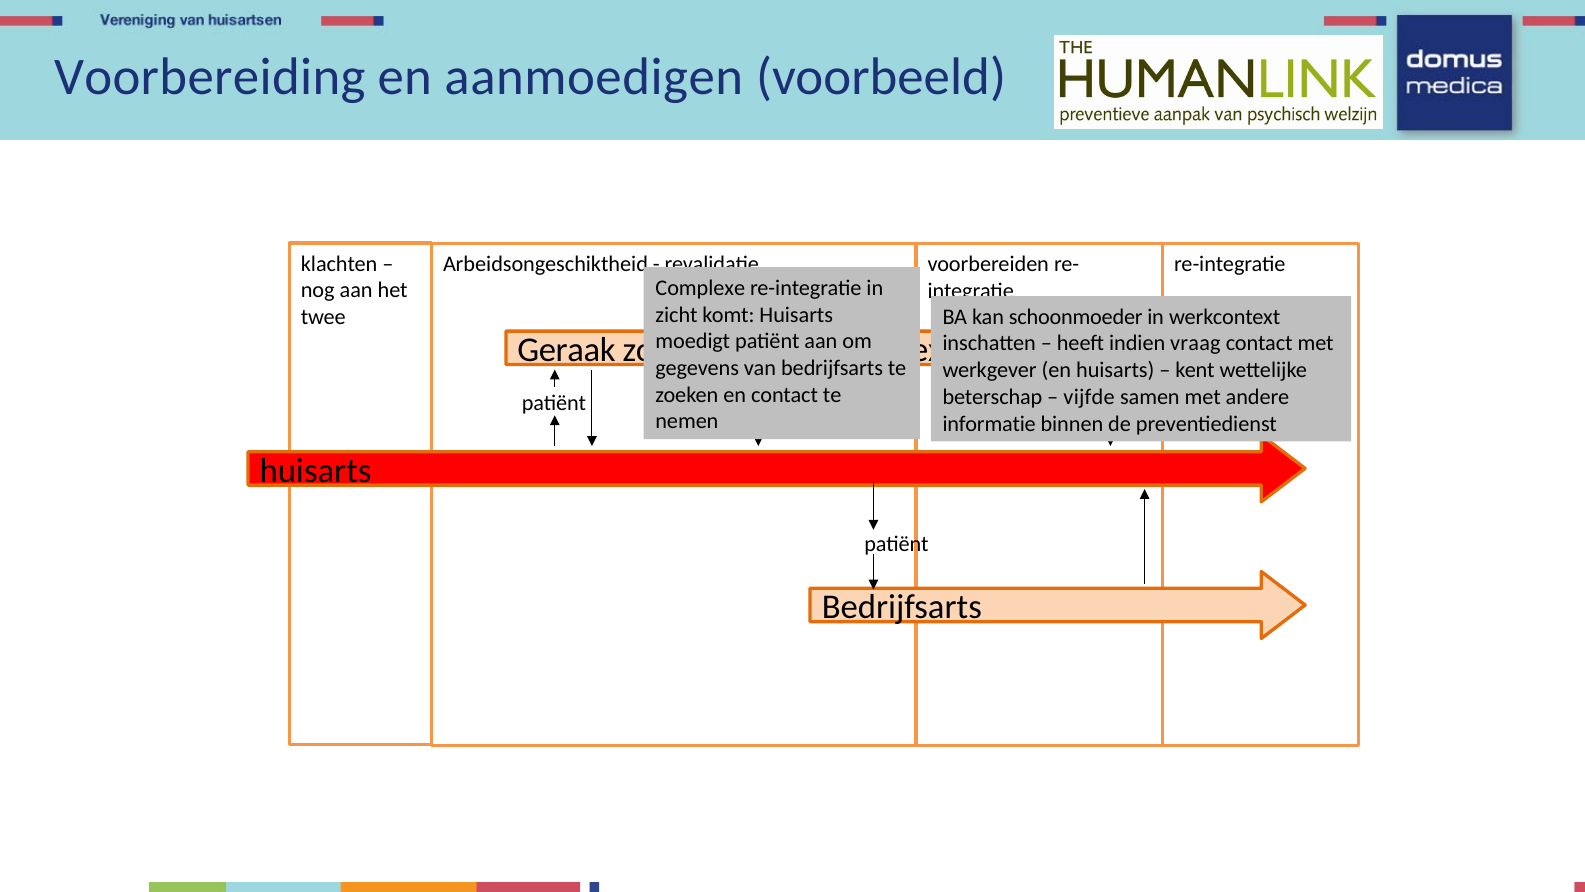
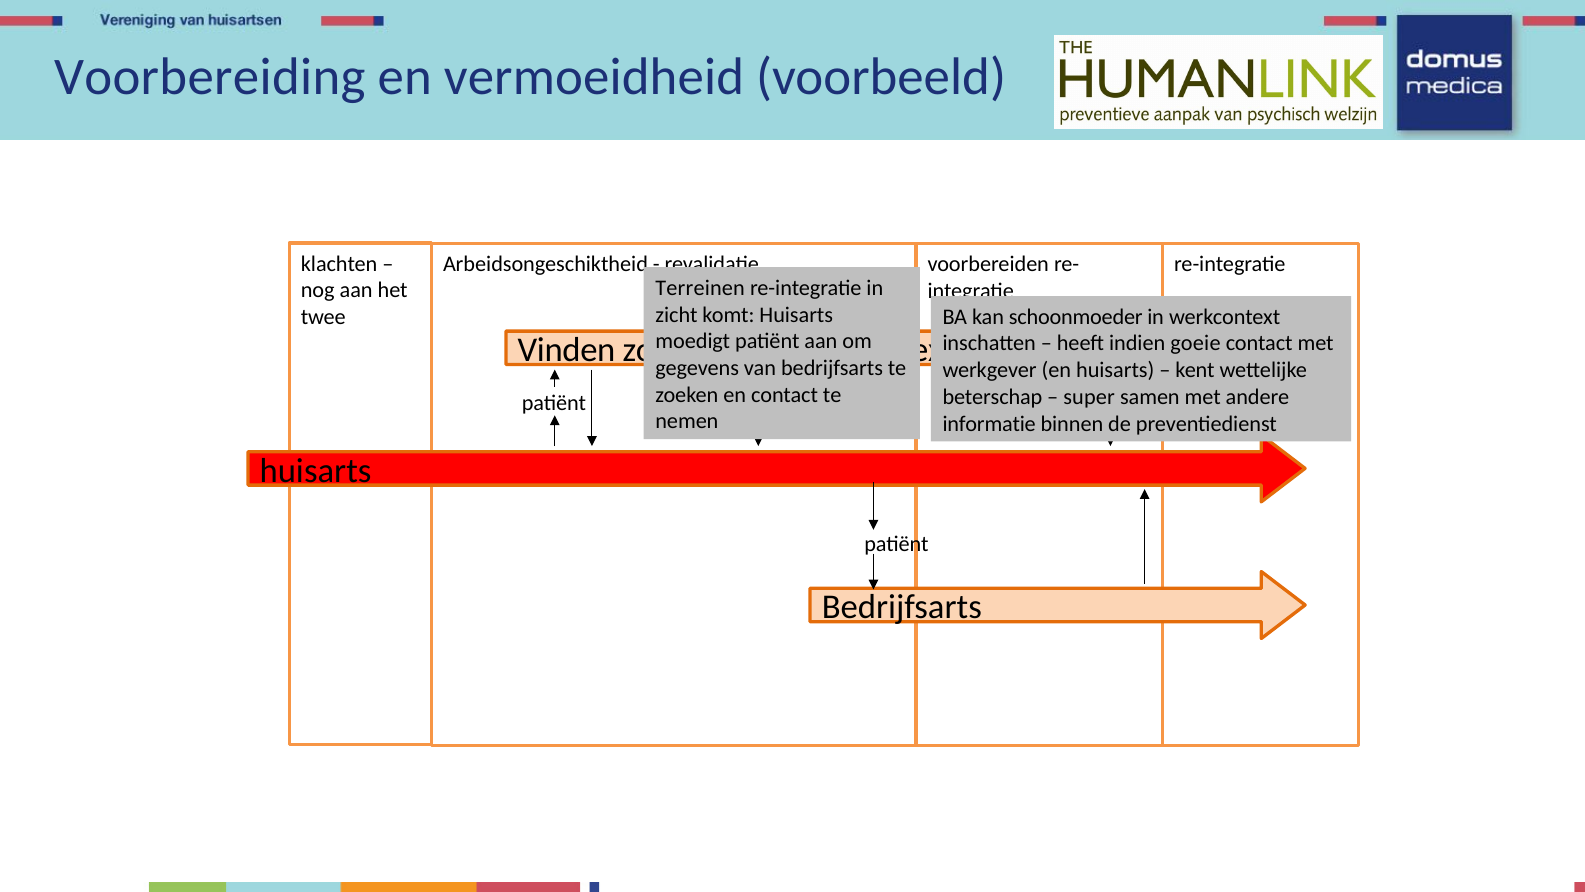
aanmoedigen: aanmoedigen -> vermoeidheid
Complexe: Complexe -> Terreinen
vraag: vraag -> goeie
Geraak: Geraak -> Vinden
vijfde: vijfde -> super
